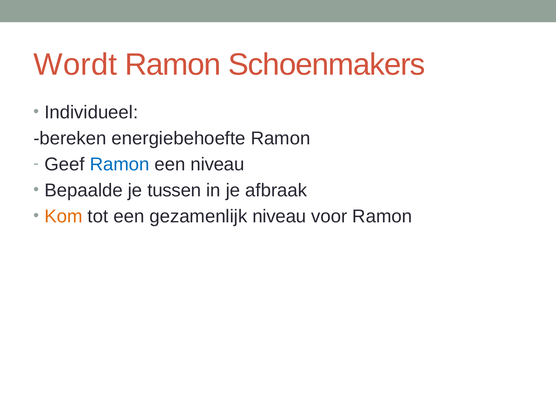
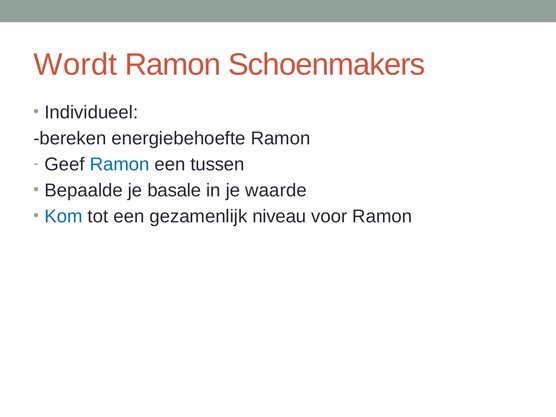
een niveau: niveau -> tussen
tussen: tussen -> basale
afbraak: afbraak -> waarde
Kom colour: orange -> blue
